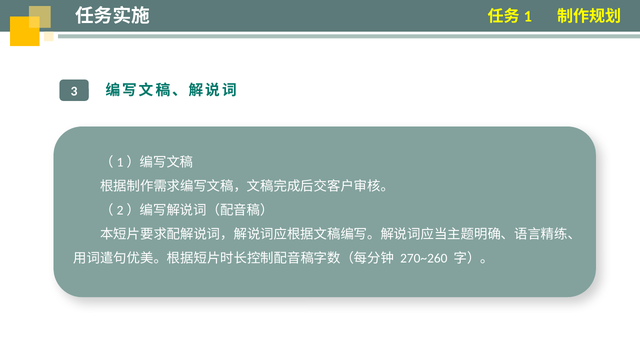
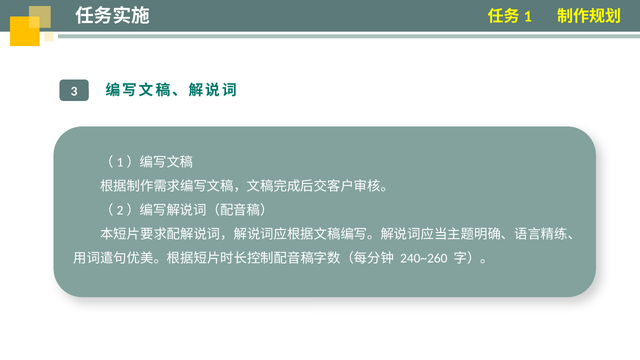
270~260: 270~260 -> 240~260
